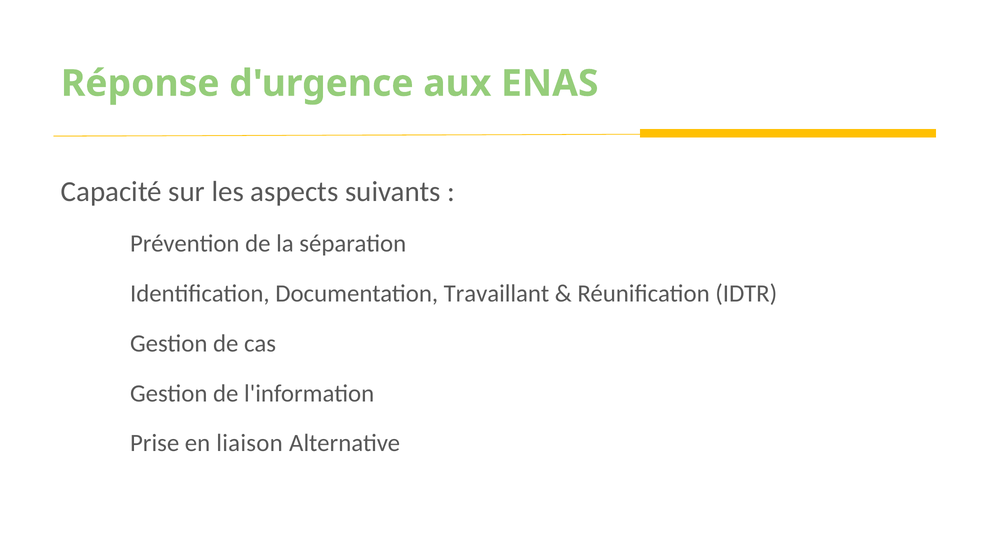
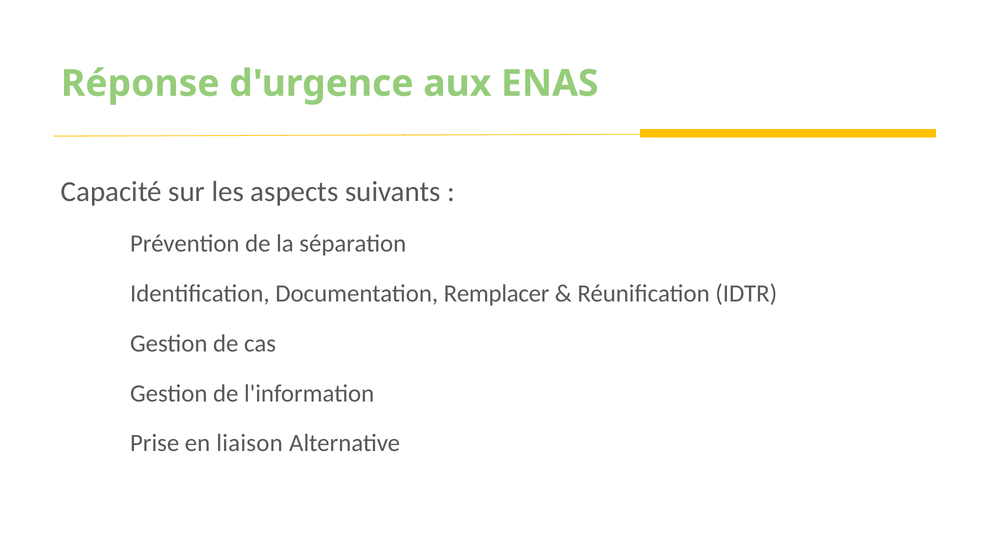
Travaillant: Travaillant -> Remplacer
